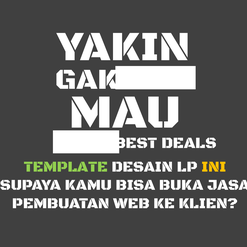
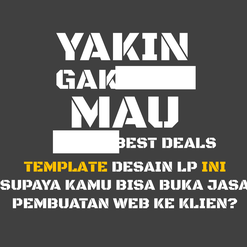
TEMPLATE colour: light green -> yellow
